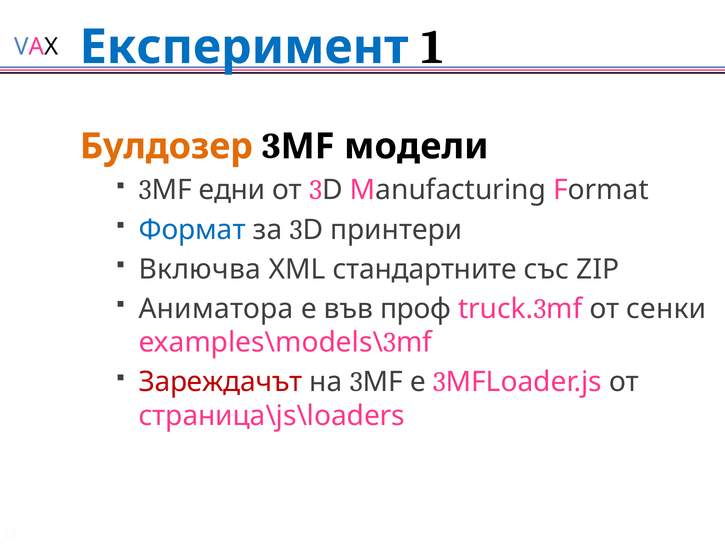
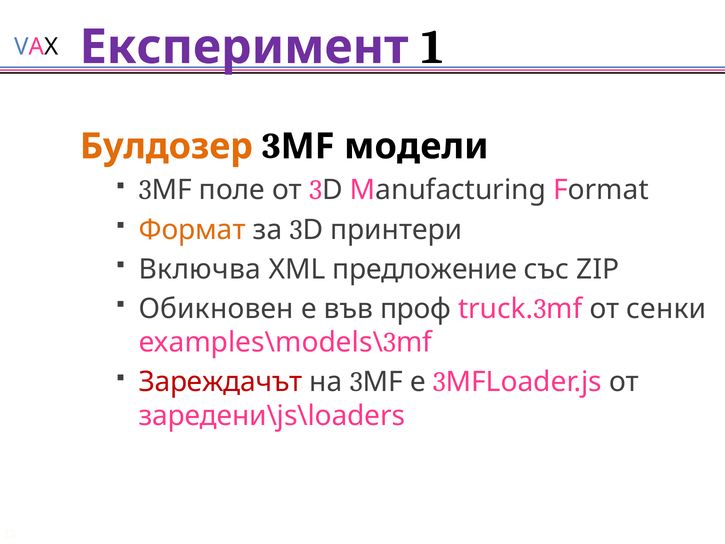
Експеримент colour: blue -> purple
едни: едни -> поле
Формат colour: blue -> orange
стандартните: стандартните -> предложение
Аниматора: Аниматора -> Обикновен
страница\js\loaders: страница\js\loaders -> заредени\js\loaders
